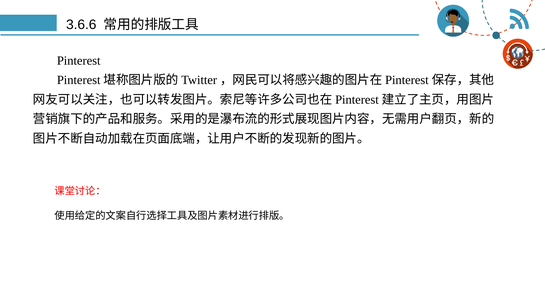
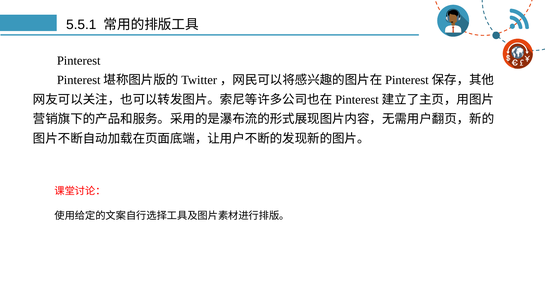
3.6.6: 3.6.6 -> 5.5.1
